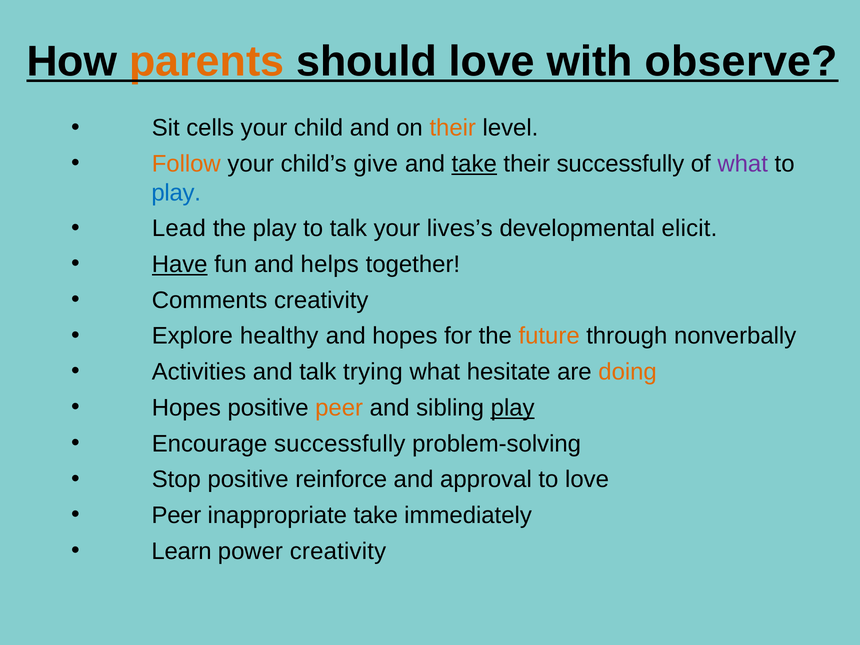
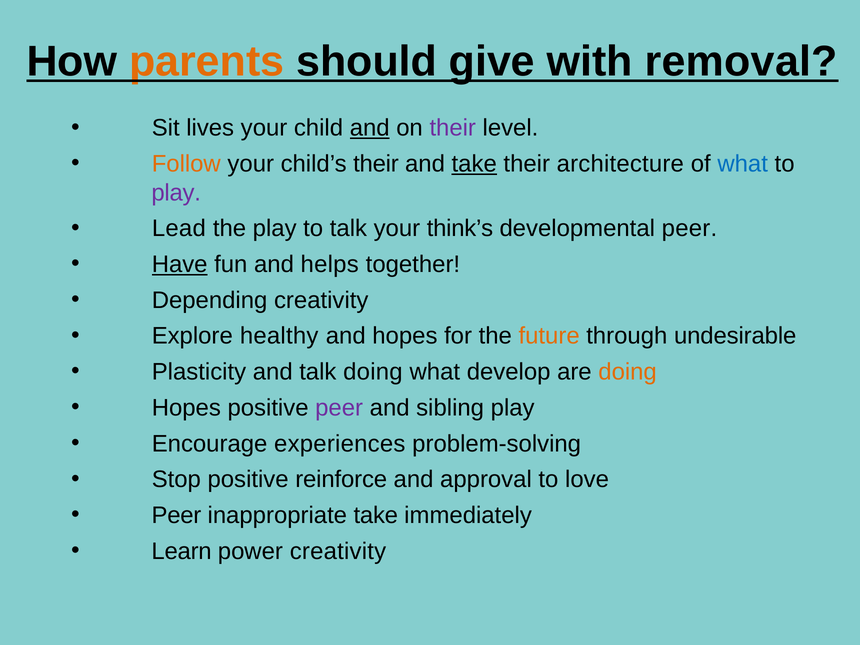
should love: love -> give
observe: observe -> removal
cells: cells -> lives
and at (370, 128) underline: none -> present
their at (453, 128) colour: orange -> purple
child’s give: give -> their
their successfully: successfully -> architecture
what at (743, 164) colour: purple -> blue
play at (176, 193) colour: blue -> purple
lives’s: lives’s -> think’s
developmental elicit: elicit -> peer
Comments: Comments -> Depending
nonverbally: nonverbally -> undesirable
Activities: Activities -> Plasticity
talk trying: trying -> doing
hesitate: hesitate -> develop
peer at (339, 408) colour: orange -> purple
play at (513, 408) underline: present -> none
Encourage successfully: successfully -> experiences
